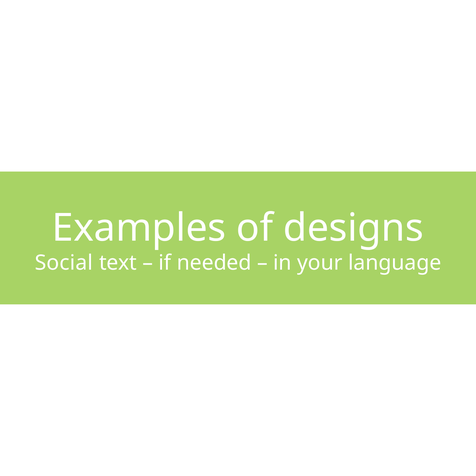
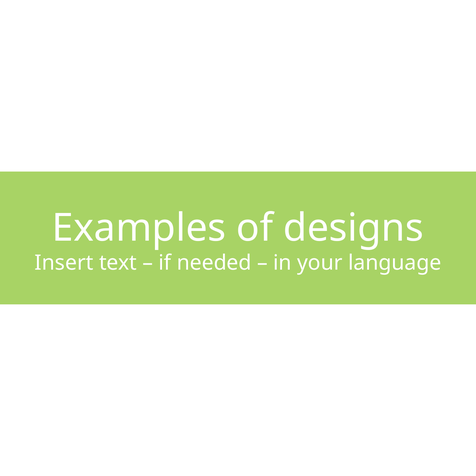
Social: Social -> Insert
